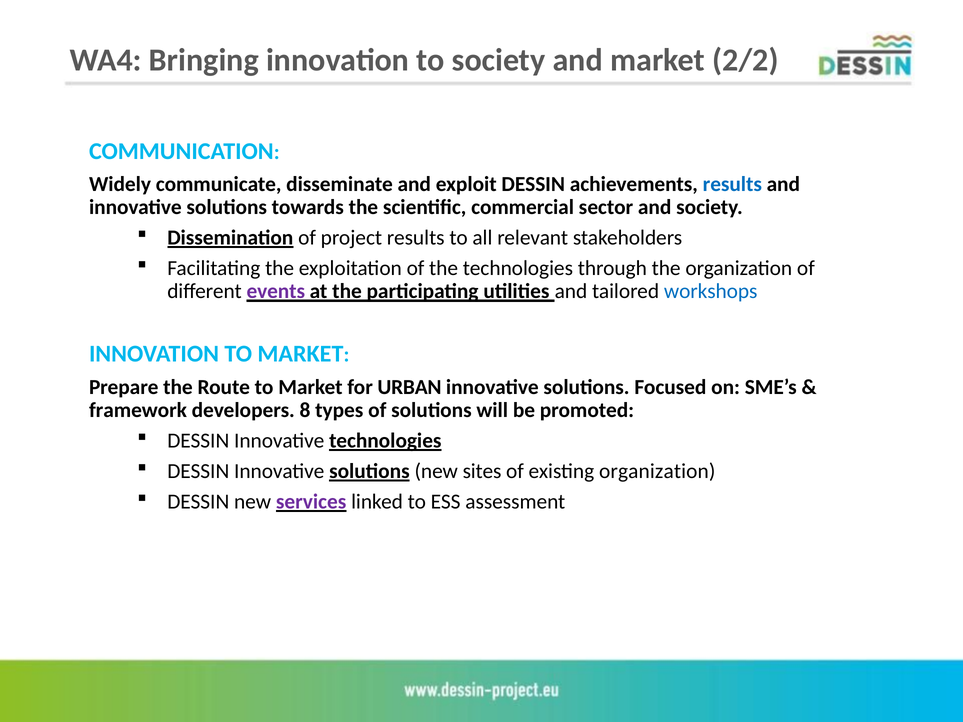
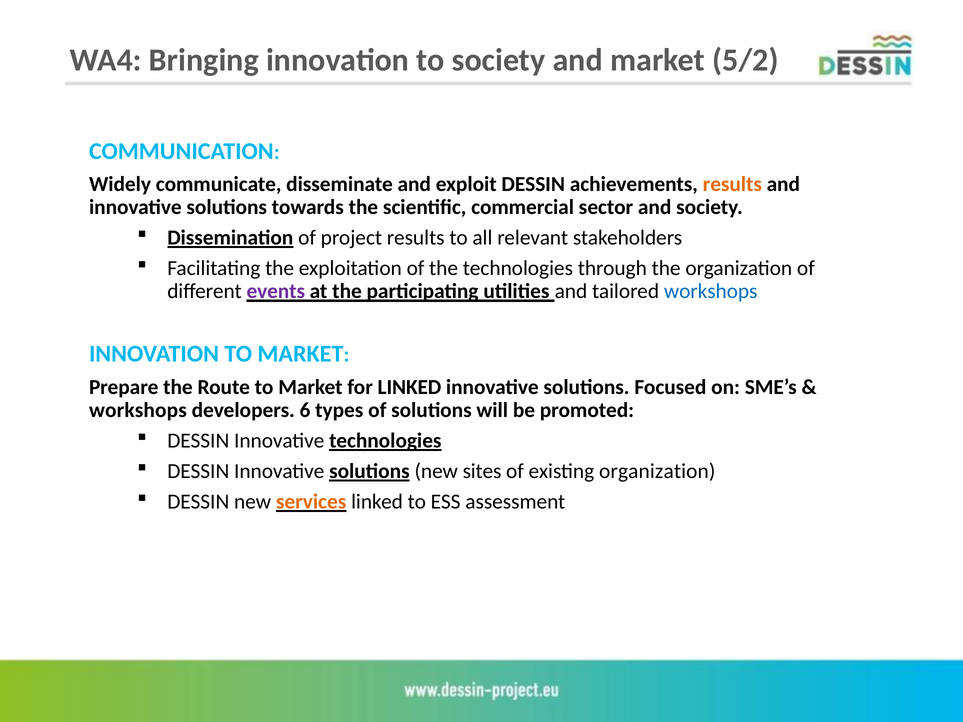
2/2: 2/2 -> 5/2
results at (732, 184) colour: blue -> orange
for URBAN: URBAN -> LINKED
framework at (138, 410): framework -> workshops
8: 8 -> 6
services colour: purple -> orange
